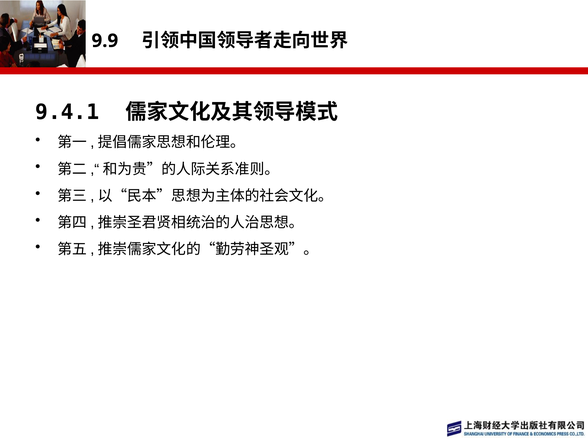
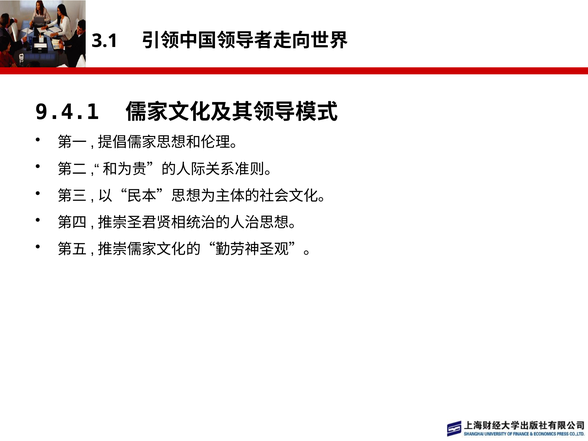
9.9: 9.9 -> 3.1
